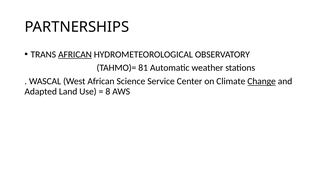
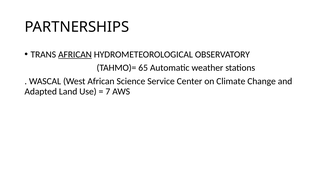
81: 81 -> 65
Change underline: present -> none
8: 8 -> 7
